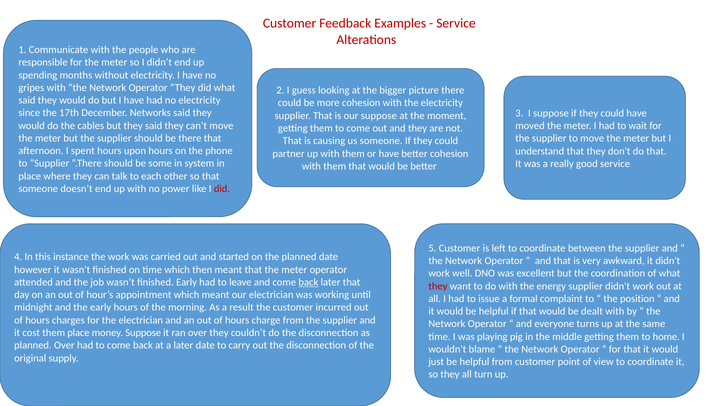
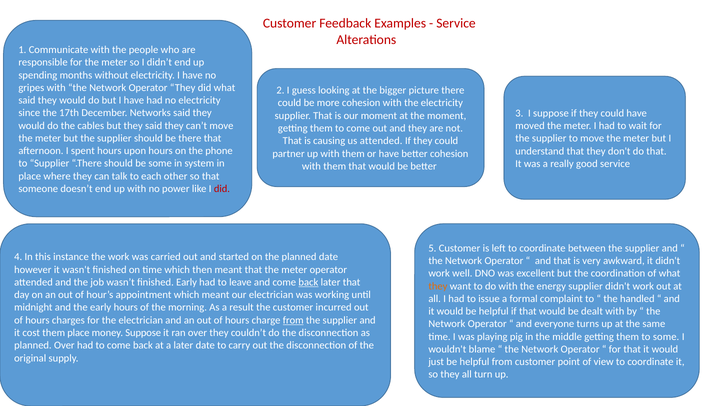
our suppose: suppose -> moment
us someone: someone -> attended
they at (438, 286) colour: red -> orange
position: position -> handled
from at (293, 320) underline: none -> present
to home: home -> some
